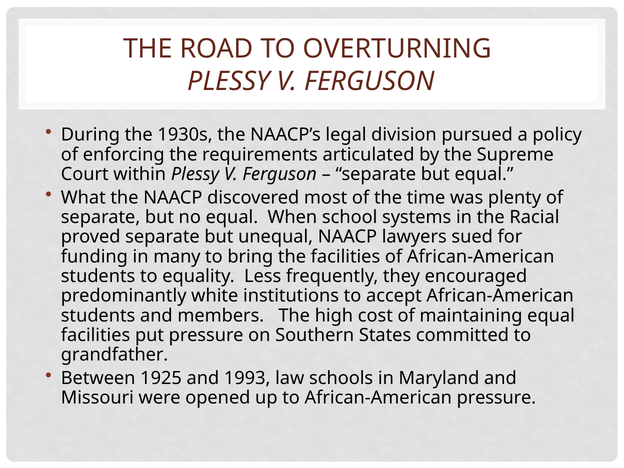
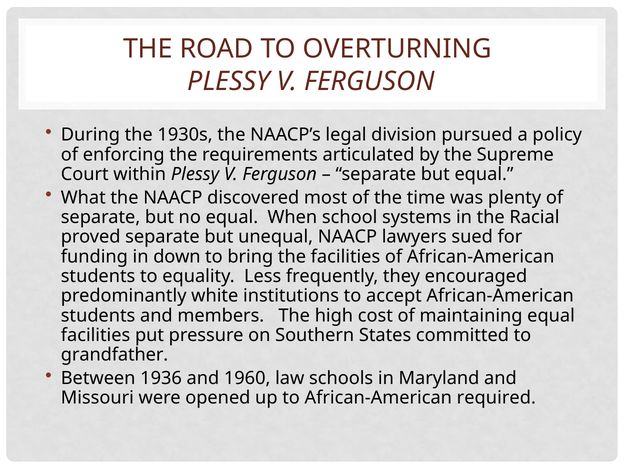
many: many -> down
1925: 1925 -> 1936
1993: 1993 -> 1960
African-American pressure: pressure -> required
